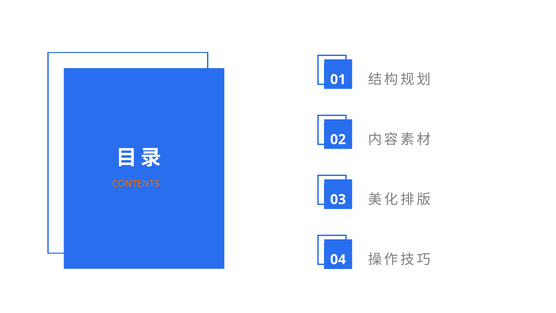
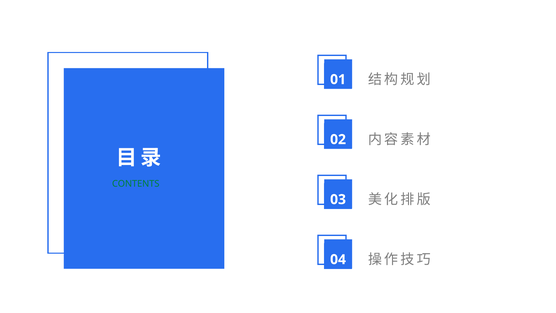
CONTENTS colour: orange -> green
